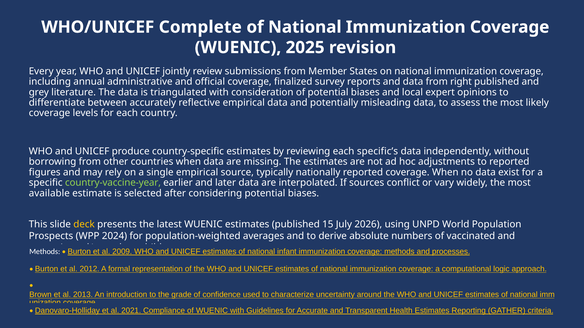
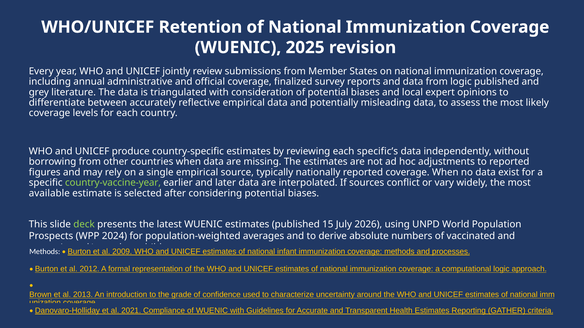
Complete: Complete -> Retention
from right: right -> logic
deck colour: yellow -> light green
